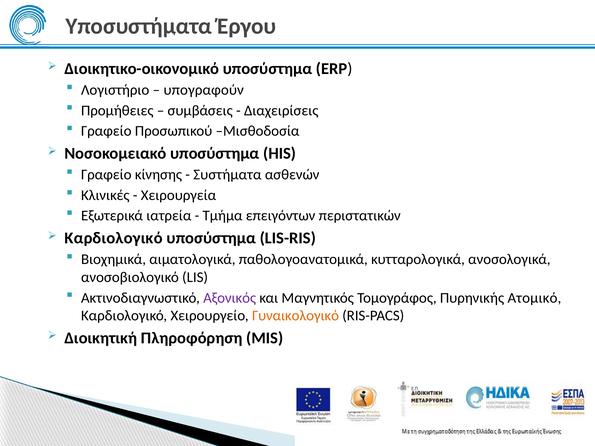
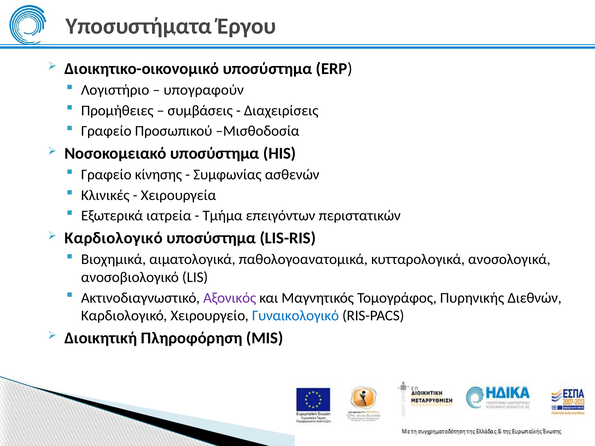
Συστήματα: Συστήματα -> Συμφωνίας
Ατομικό: Ατομικό -> Διεθνών
Γυναικολογικό colour: orange -> blue
